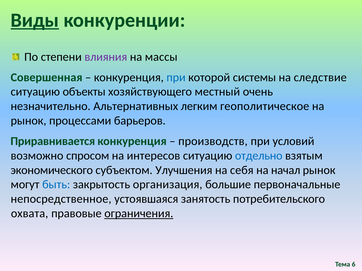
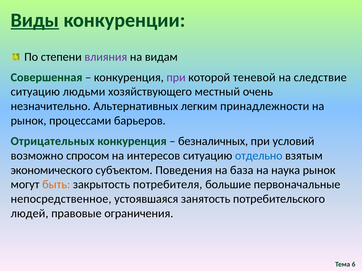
массы: массы -> видам
при at (176, 77) colour: blue -> purple
системы: системы -> теневой
объекты: объекты -> людьми
геополитическое: геополитическое -> принадлежности
Приравнивается: Приравнивается -> Отрицательных
производств: производств -> безналичных
Улучшения: Улучшения -> Поведения
себя: себя -> база
начал: начал -> наука
быть colour: blue -> orange
организация: организация -> потребителя
охвата: охвата -> людей
ограничения underline: present -> none
